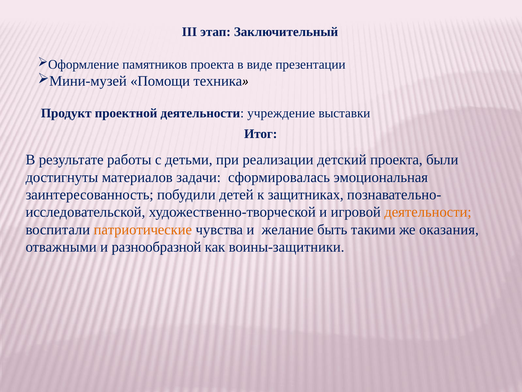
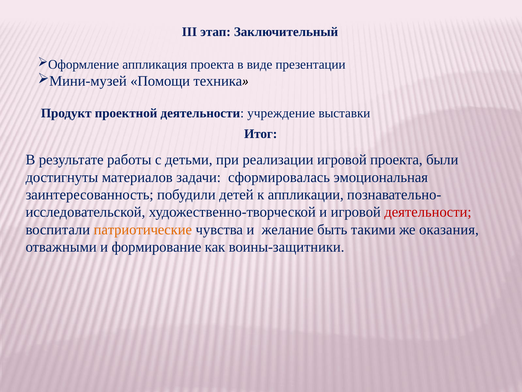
памятников: памятников -> аппликация
реализации детский: детский -> игровой
защитниках: защитниках -> аппликации
деятельности at (428, 212) colour: orange -> red
разнообразной: разнообразной -> формирование
